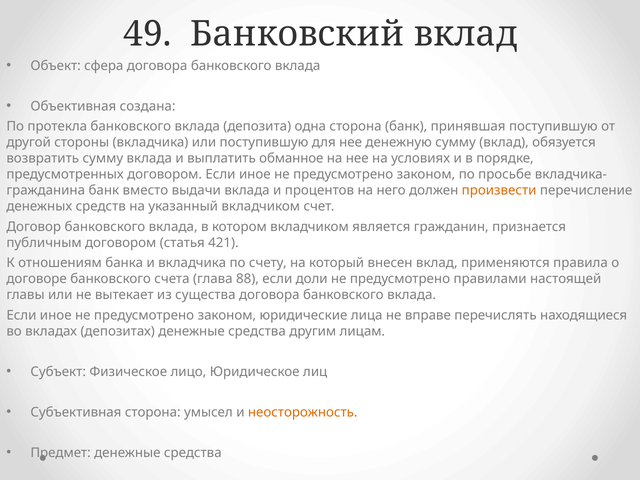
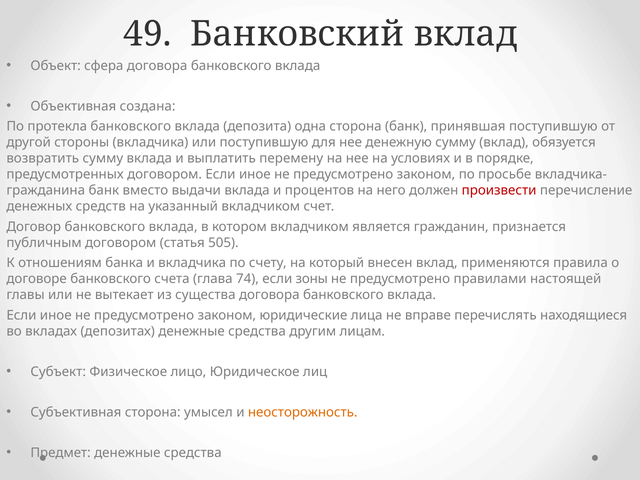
обманное: обманное -> перемену
произвести colour: orange -> red
421: 421 -> 505
88: 88 -> 74
доли: доли -> зоны
